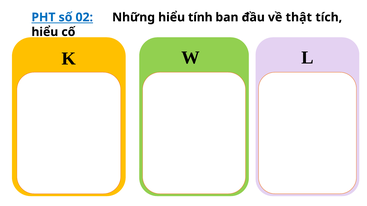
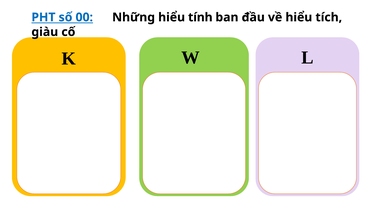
02: 02 -> 00
về thật: thật -> hiểu
hiểu at (45, 32): hiểu -> giàu
